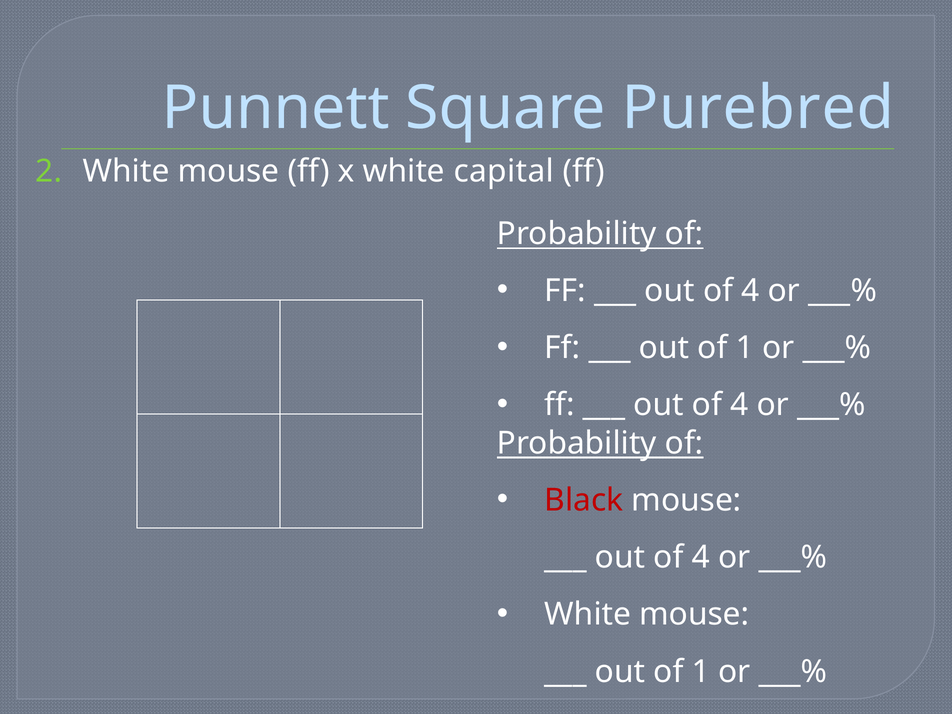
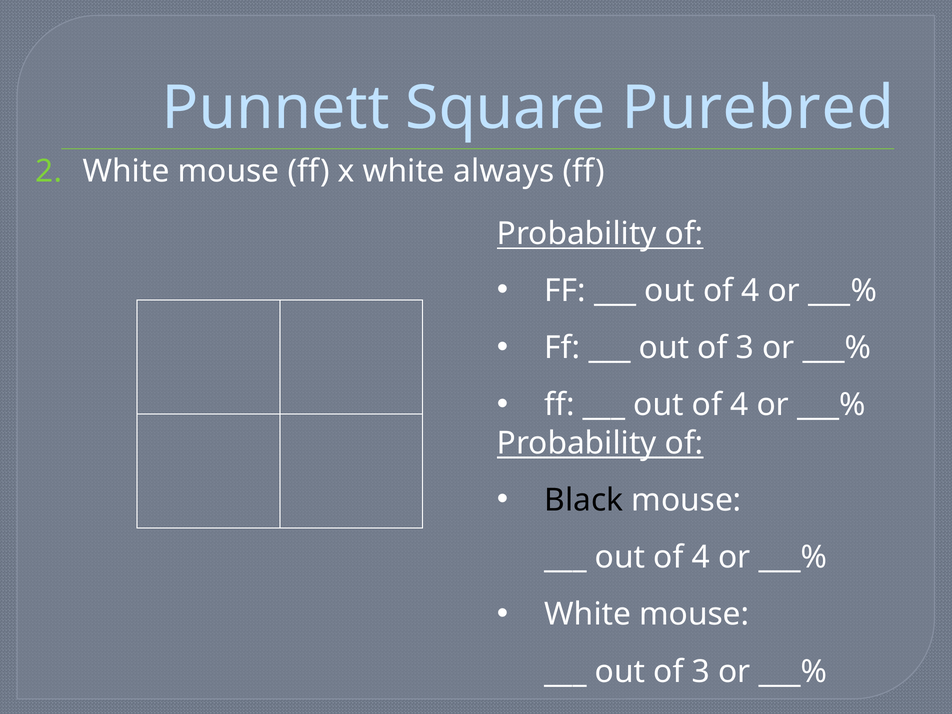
capital: capital -> always
1 at (745, 348): 1 -> 3
Black colour: red -> black
1 at (701, 672): 1 -> 3
